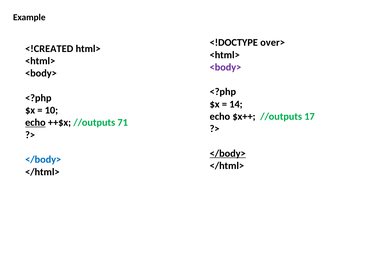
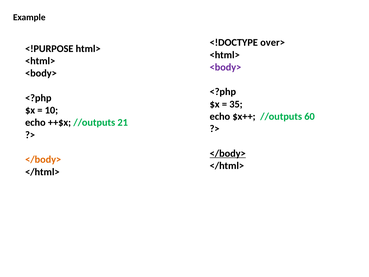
<!CREATED: <!CREATED -> <!PURPOSE
14: 14 -> 35
17: 17 -> 60
echo at (35, 122) underline: present -> none
71: 71 -> 21
</body> at (43, 159) colour: blue -> orange
